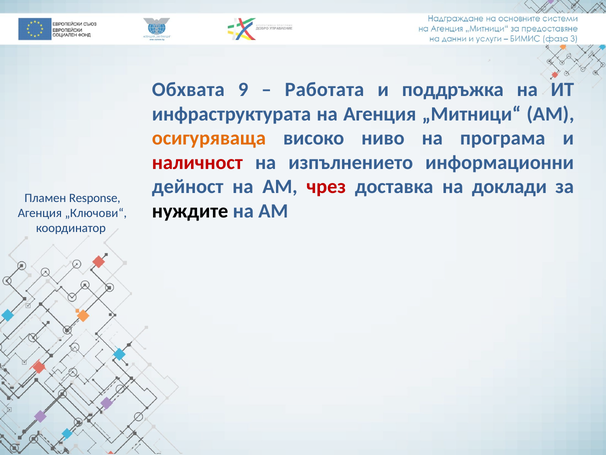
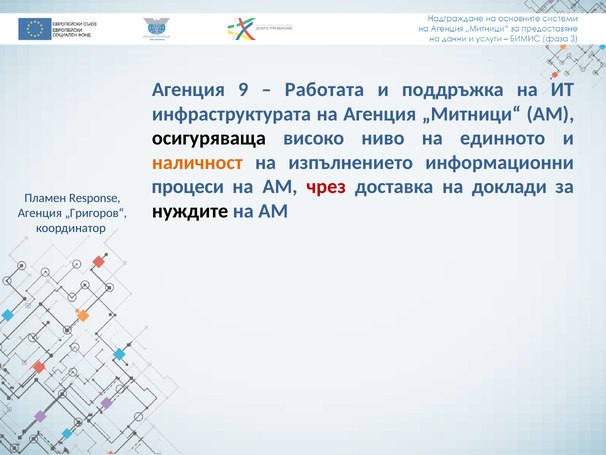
Обхвата at (188, 90): Обхвата -> Агенция
осигуряваща colour: orange -> black
програма: програма -> единното
наличност colour: red -> orange
дейност: дейност -> процеси
„Ключови“: „Ключови“ -> „Григоров“
